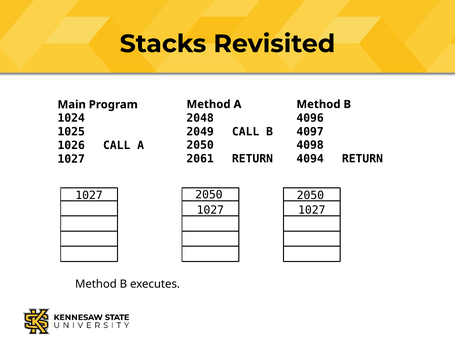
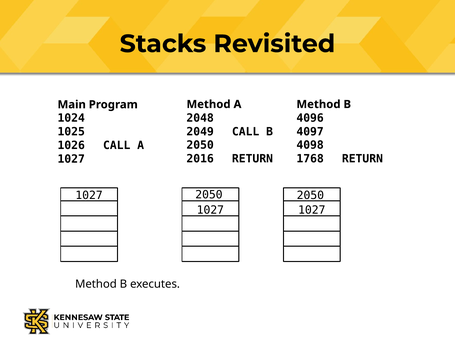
2061: 2061 -> 2016
4094: 4094 -> 1768
